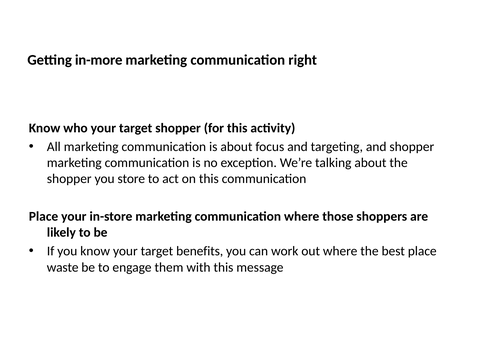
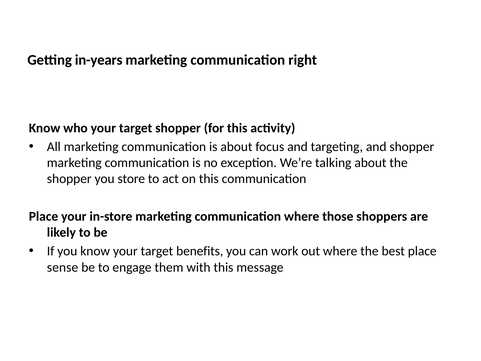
in-more: in-more -> in-years
waste: waste -> sense
